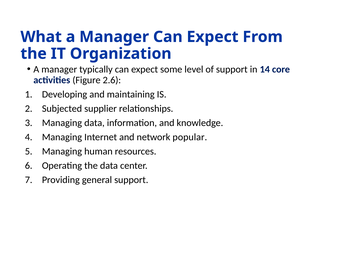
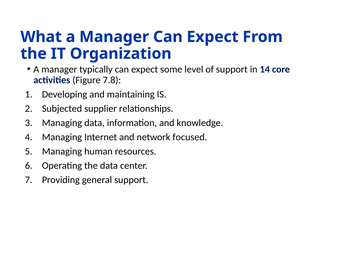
2.6: 2.6 -> 7.8
popular: popular -> focused
